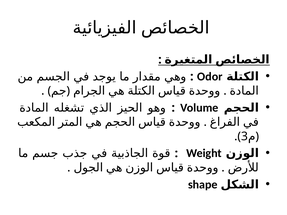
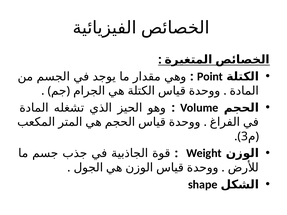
Odor: Odor -> Point
